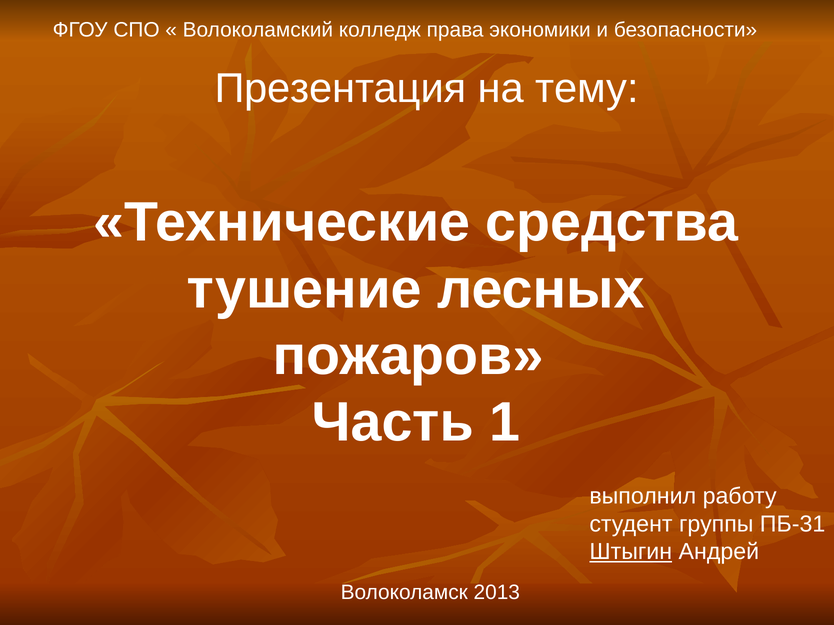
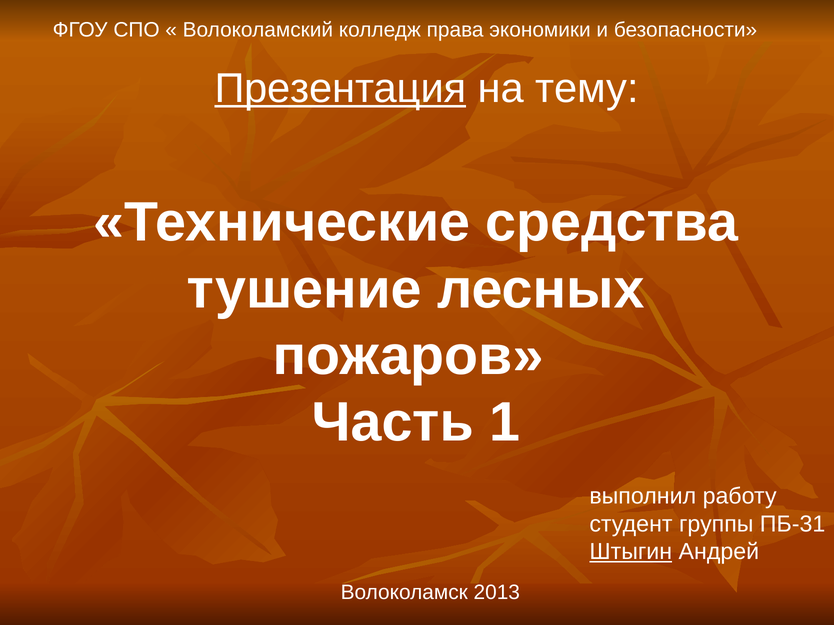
Презентация underline: none -> present
